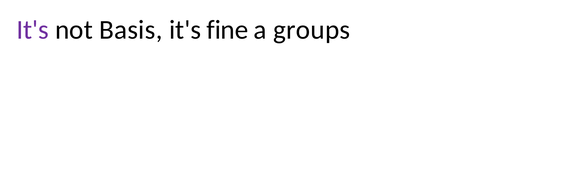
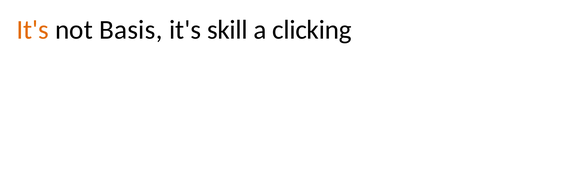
It's at (33, 30) colour: purple -> orange
fine: fine -> skill
groups: groups -> clicking
